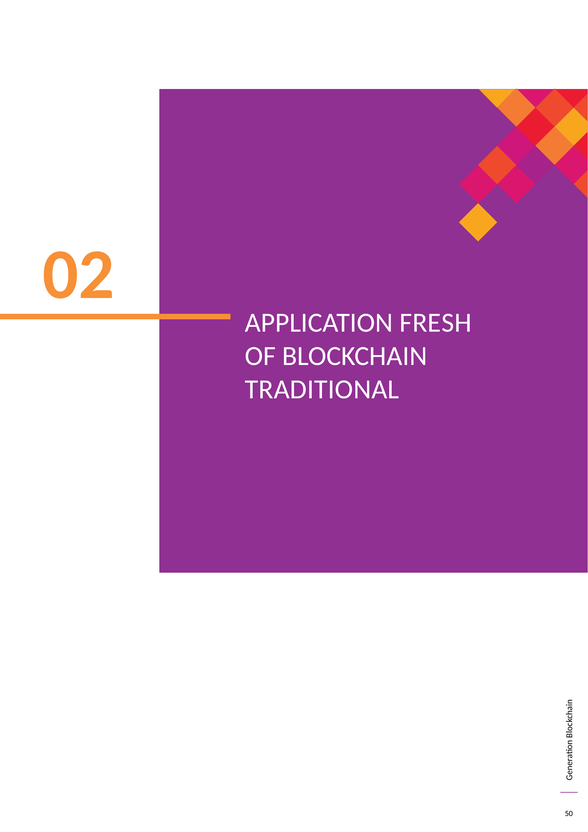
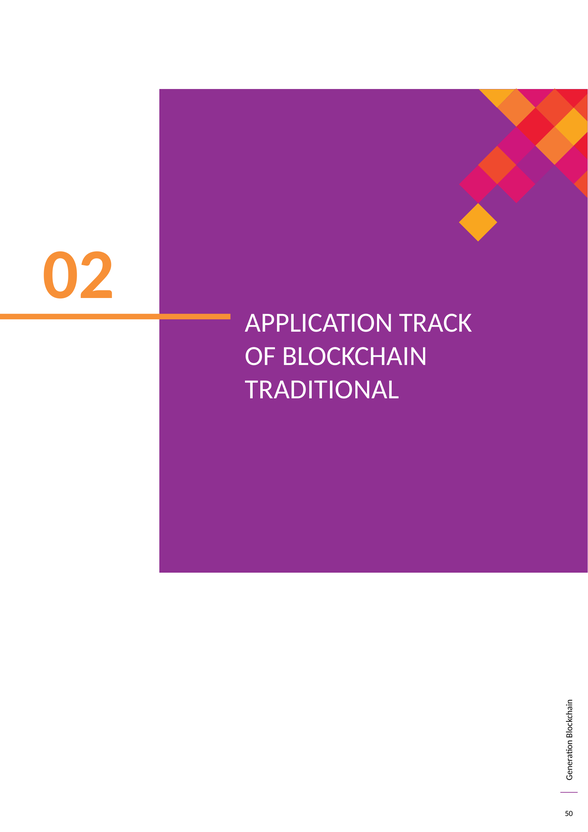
FRESH: FRESH -> TRACK
